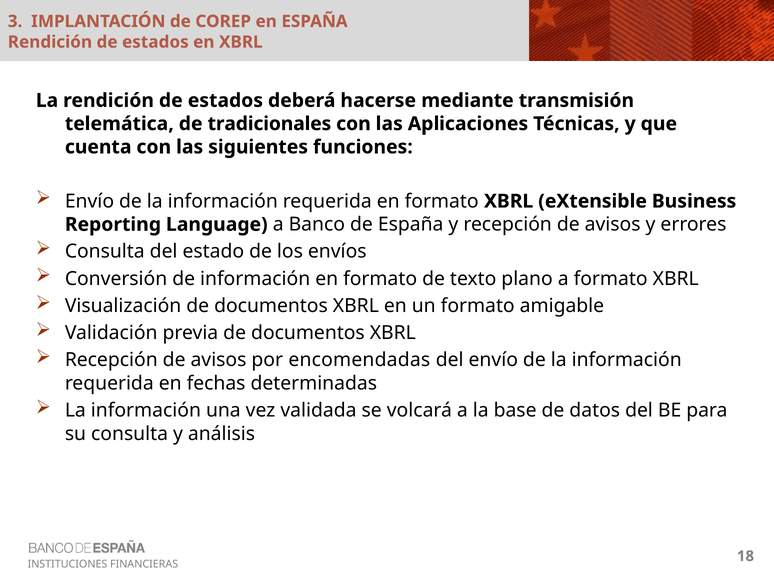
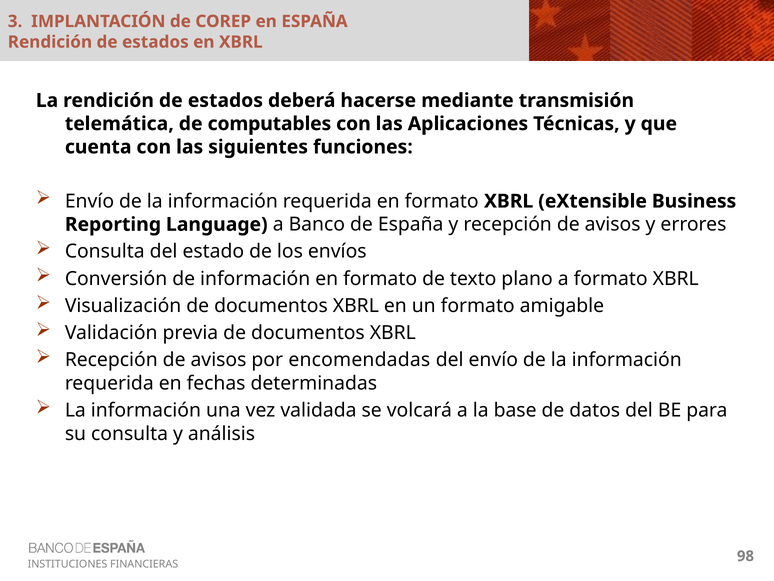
tradicionales: tradicionales -> computables
18: 18 -> 98
